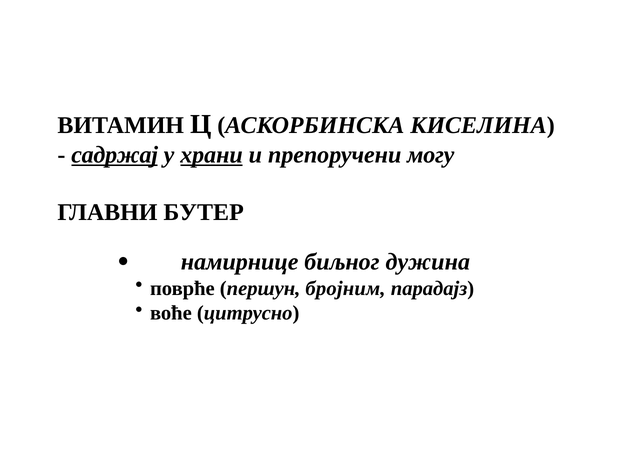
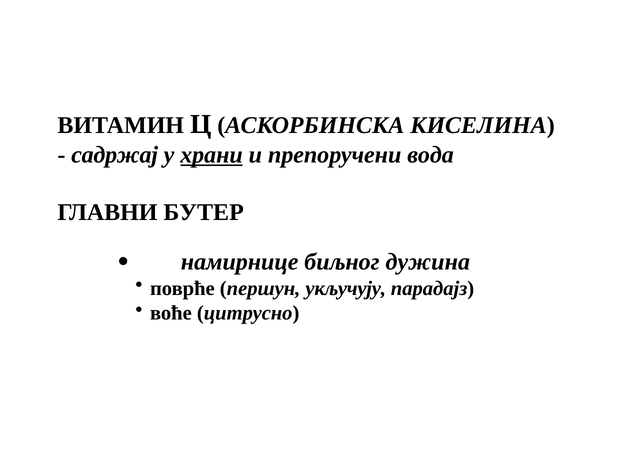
садржај underline: present -> none
могу: могу -> вода
бројним: бројним -> укључују
